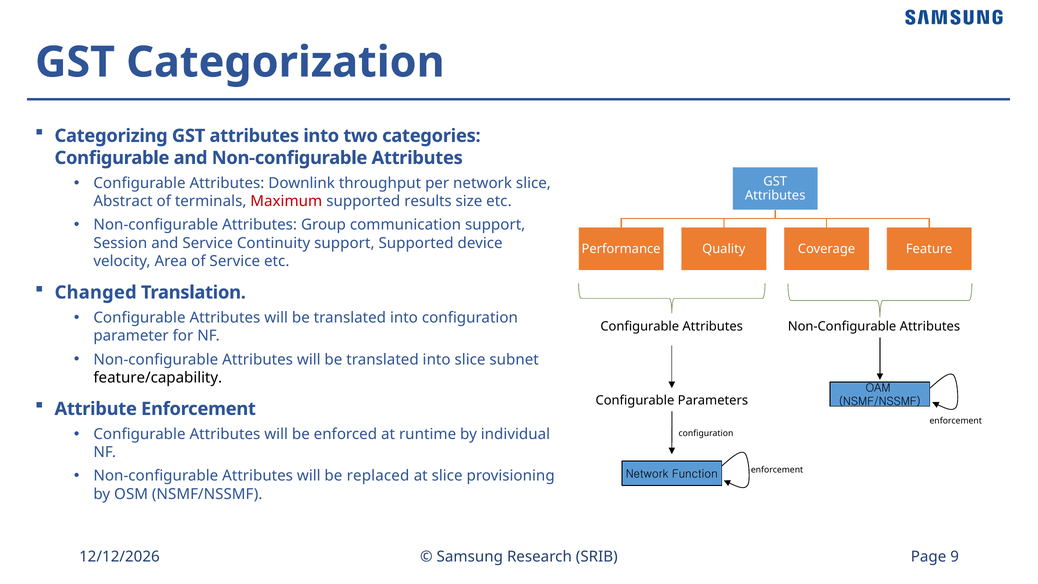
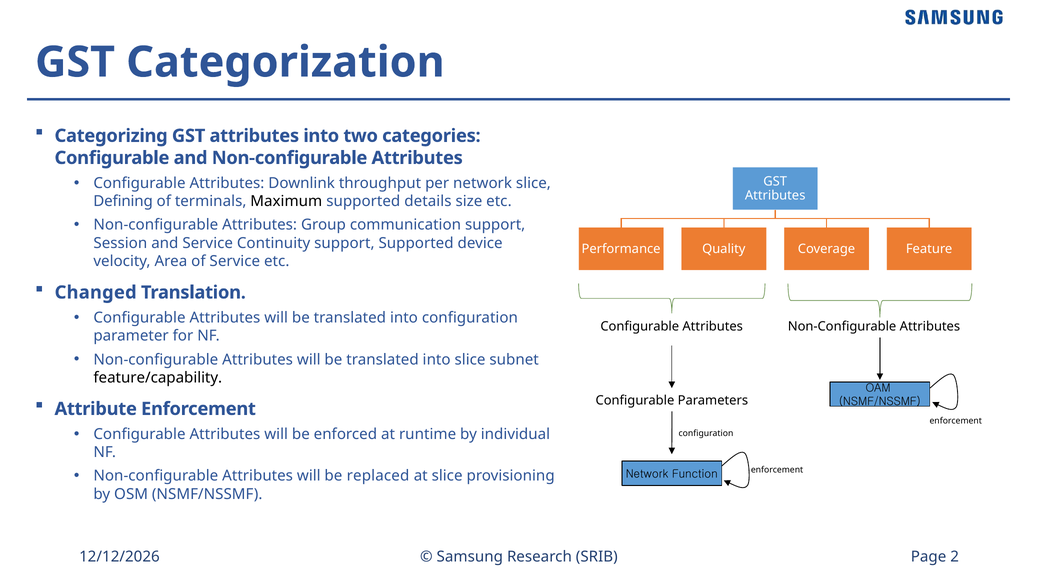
Abstract: Abstract -> Defining
Maximum colour: red -> black
results: results -> details
9: 9 -> 2
